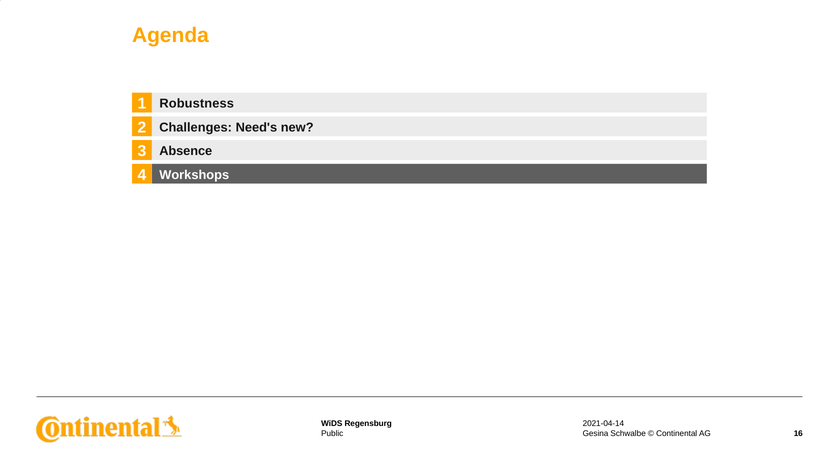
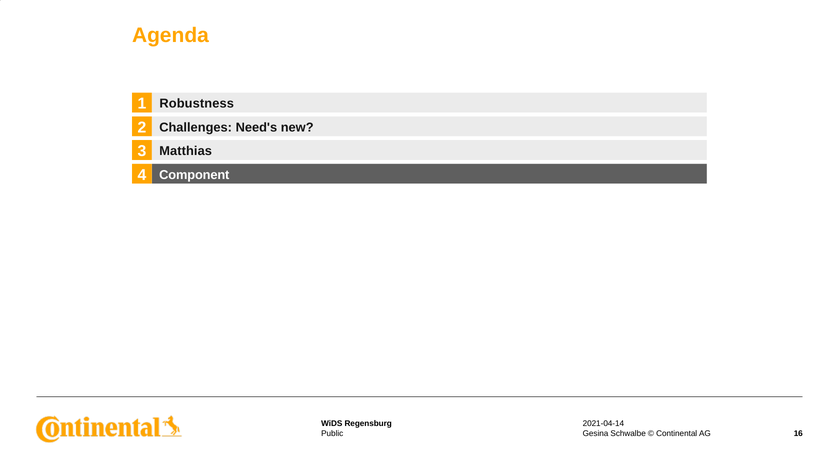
Absence: Absence -> Matthias
Workshops: Workshops -> Component
